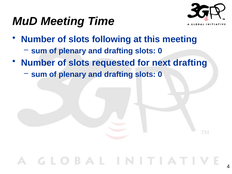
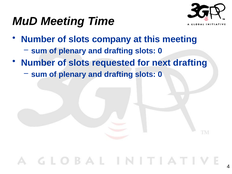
following: following -> company
